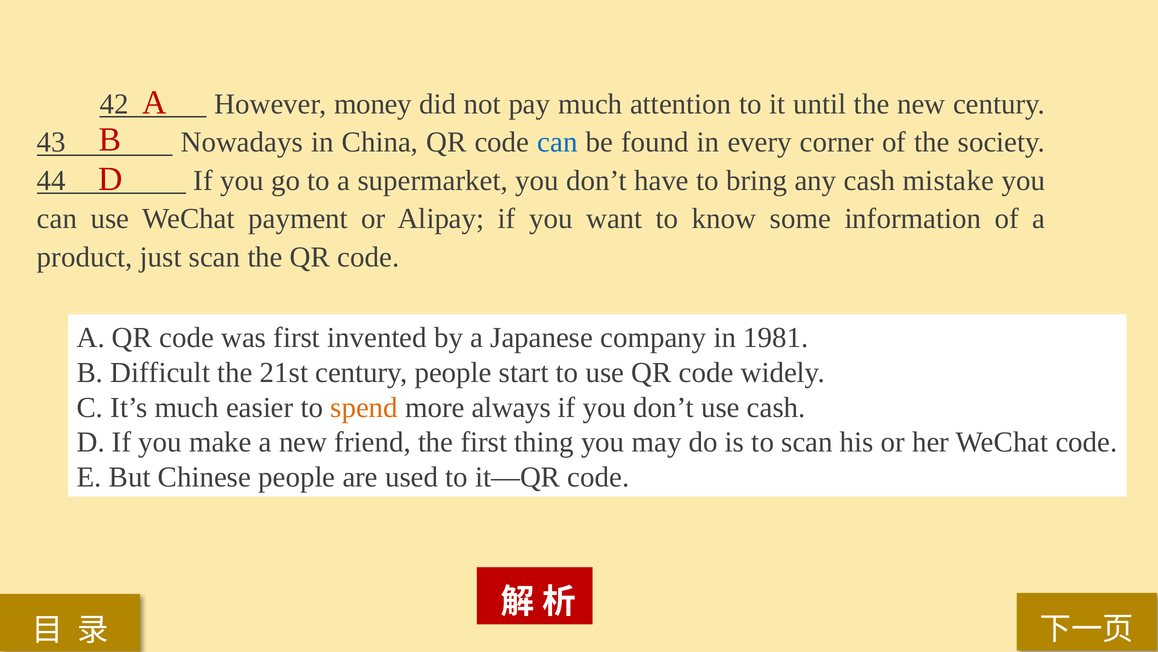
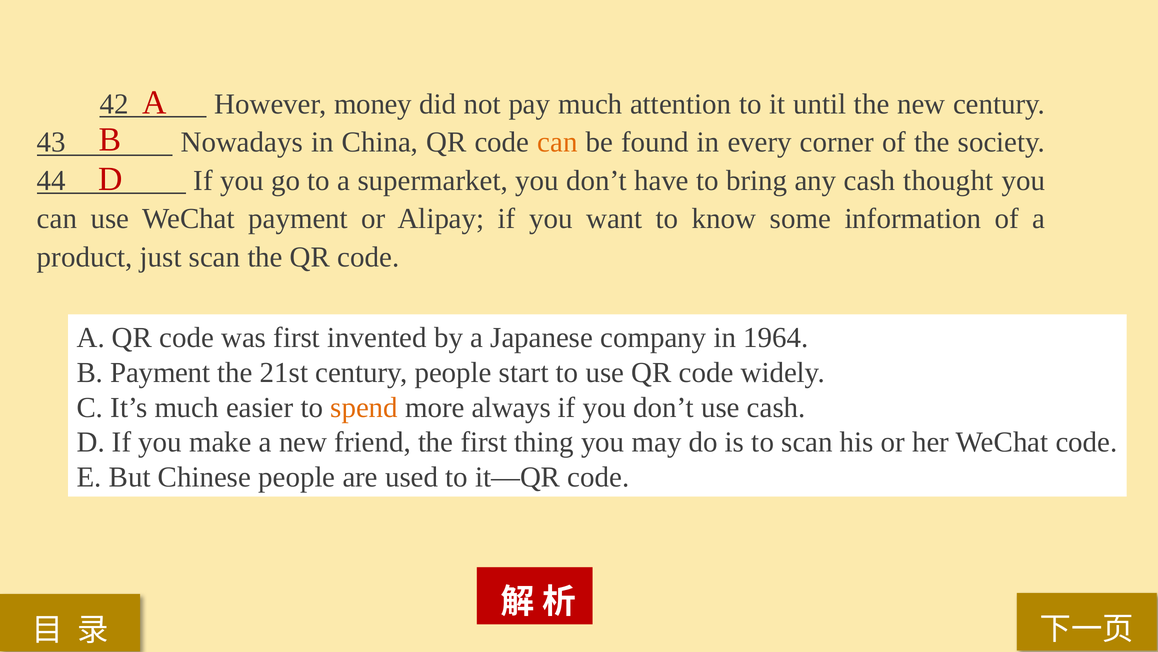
can at (557, 142) colour: blue -> orange
mistake: mistake -> thought
1981: 1981 -> 1964
B Difficult: Difficult -> Payment
